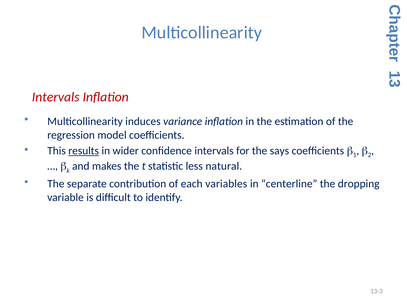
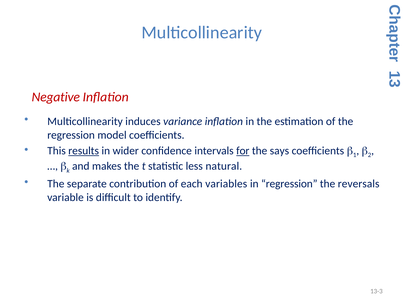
Intervals at (56, 97): Intervals -> Negative
for underline: none -> present
in centerline: centerline -> regression
dropping: dropping -> reversals
